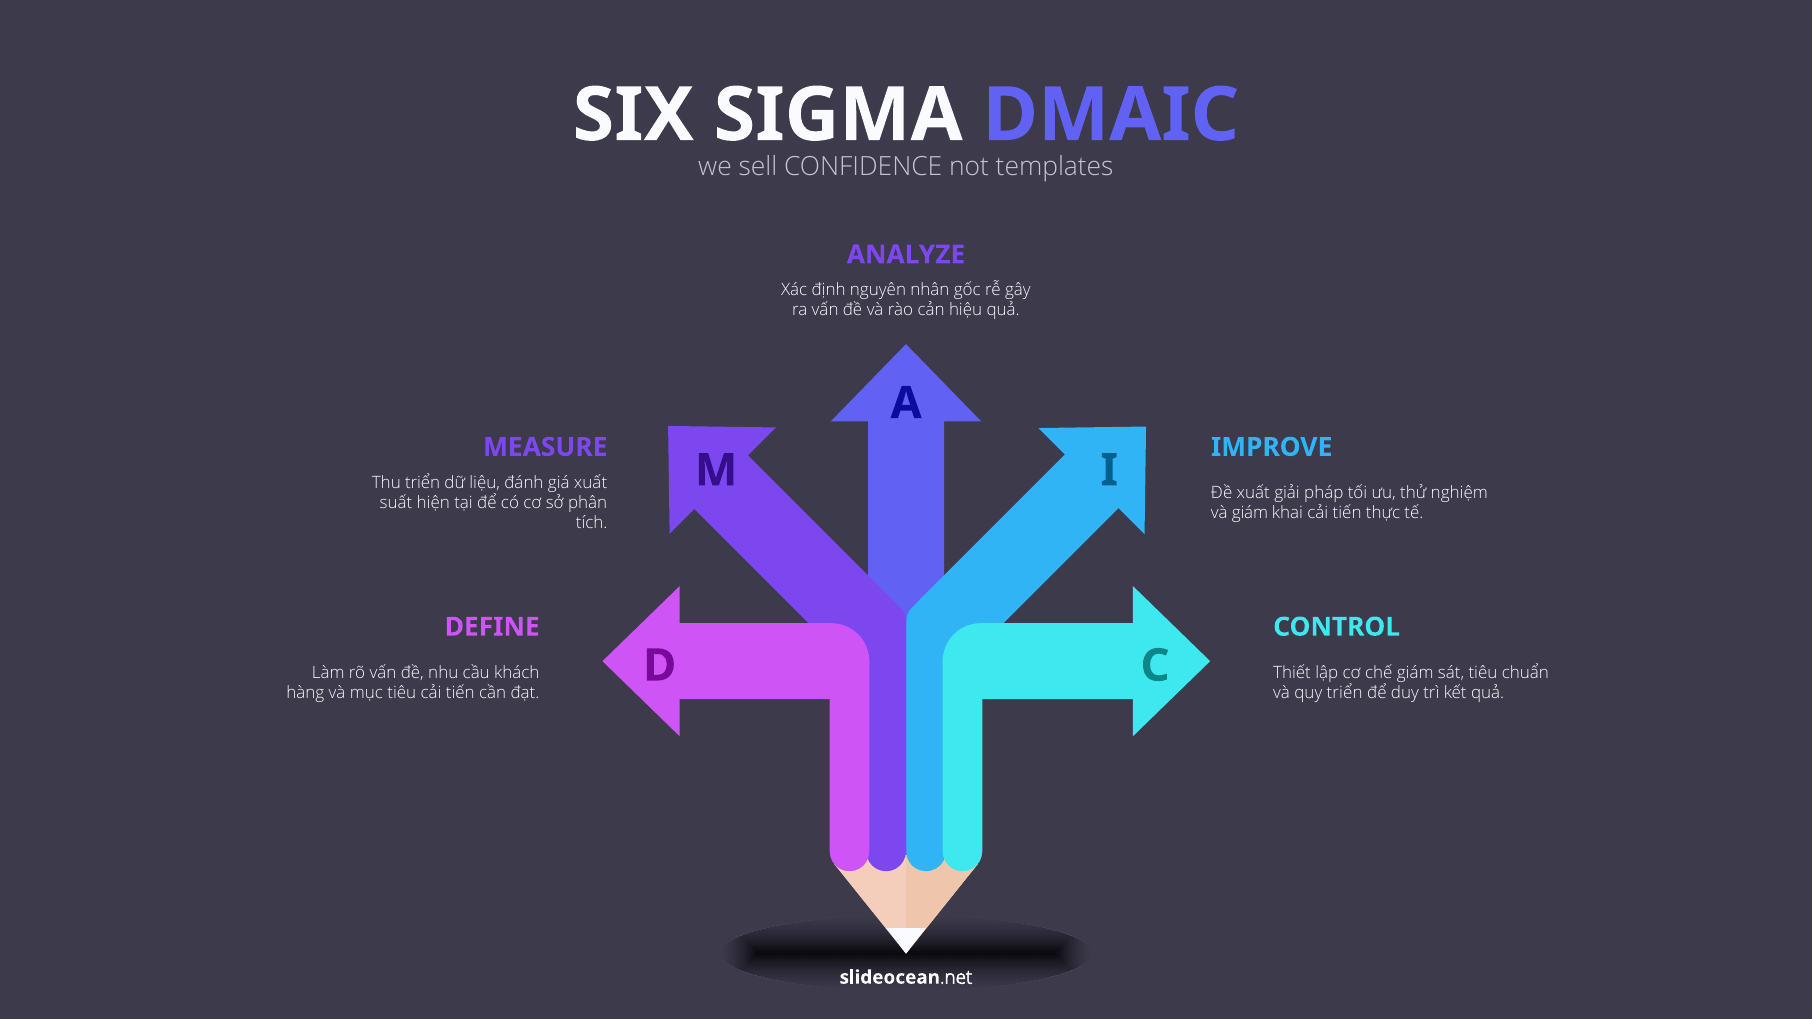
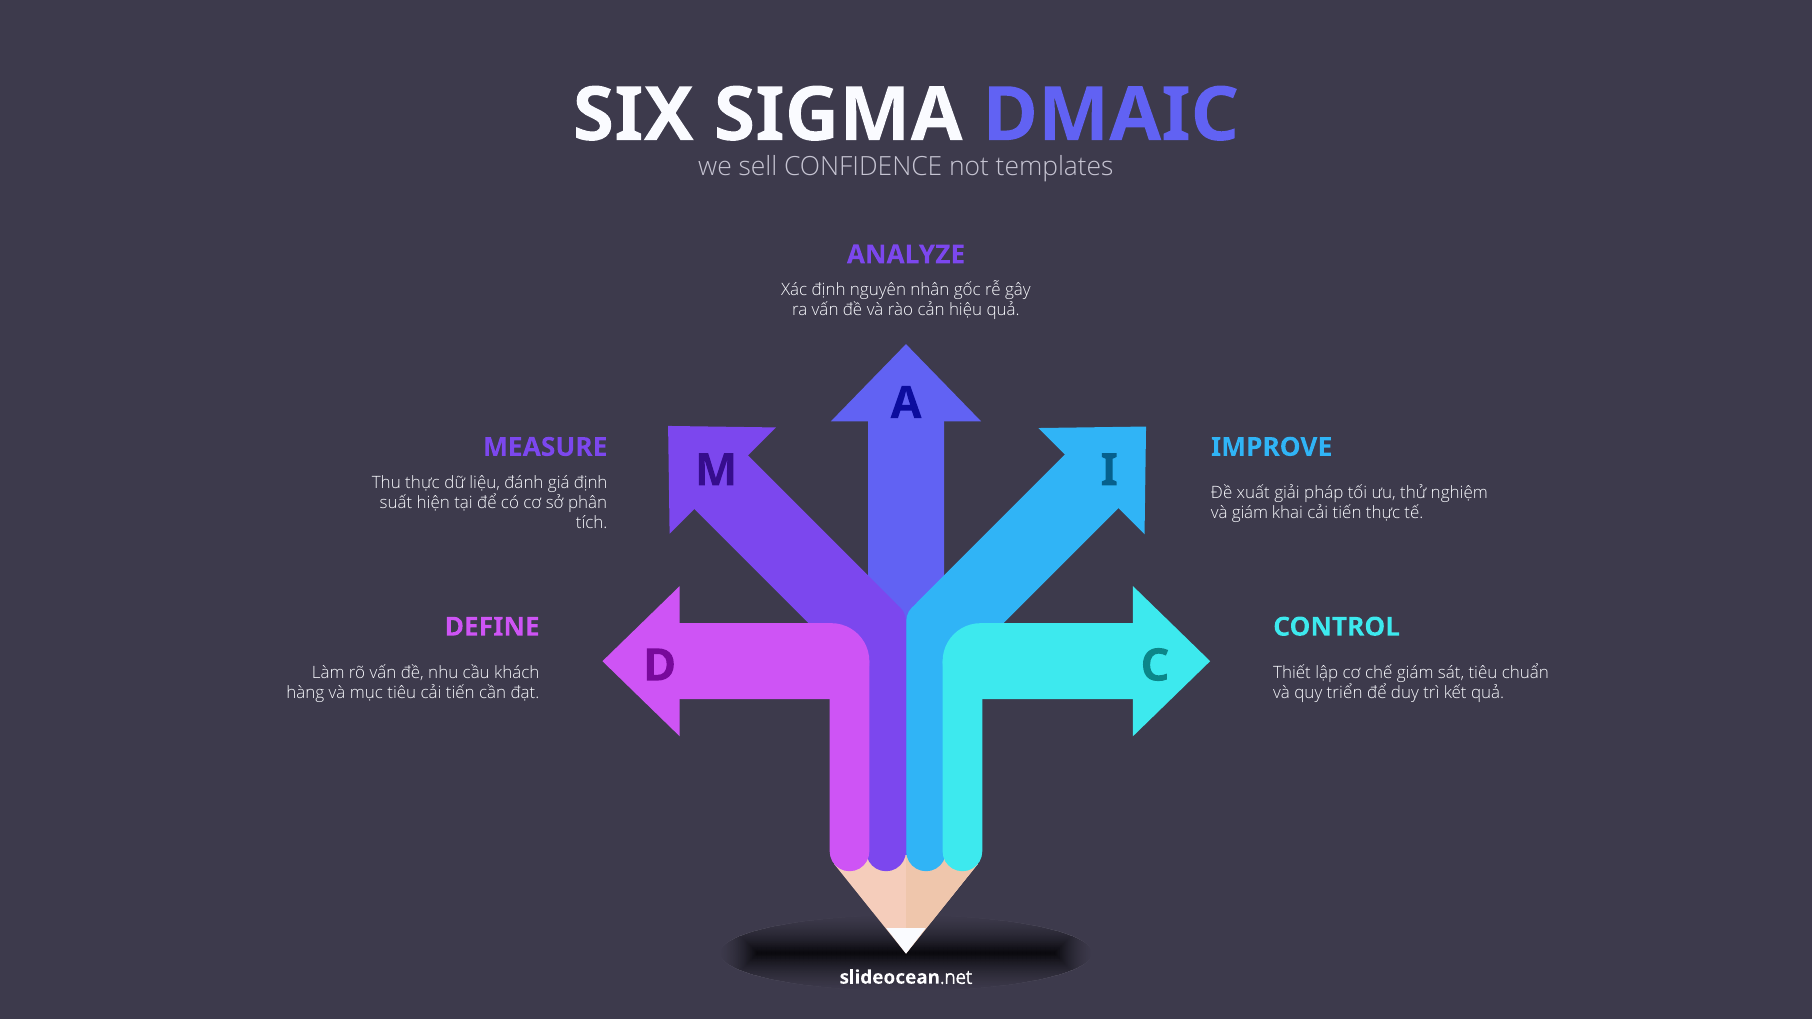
Thu triển: triển -> thực
giá xuất: xuất -> định
